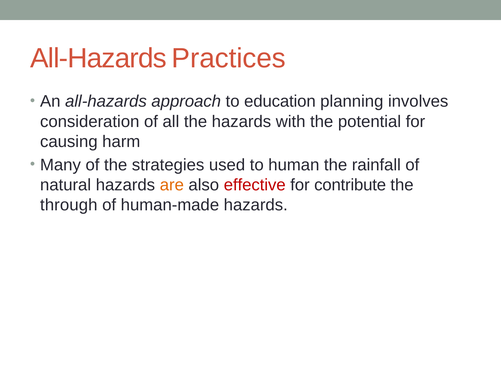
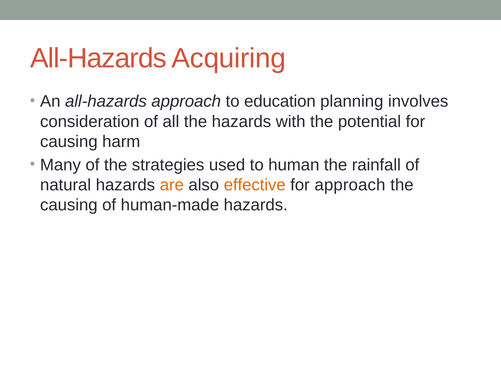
Practices: Practices -> Acquiring
effective colour: red -> orange
for contribute: contribute -> approach
through at (69, 205): through -> causing
